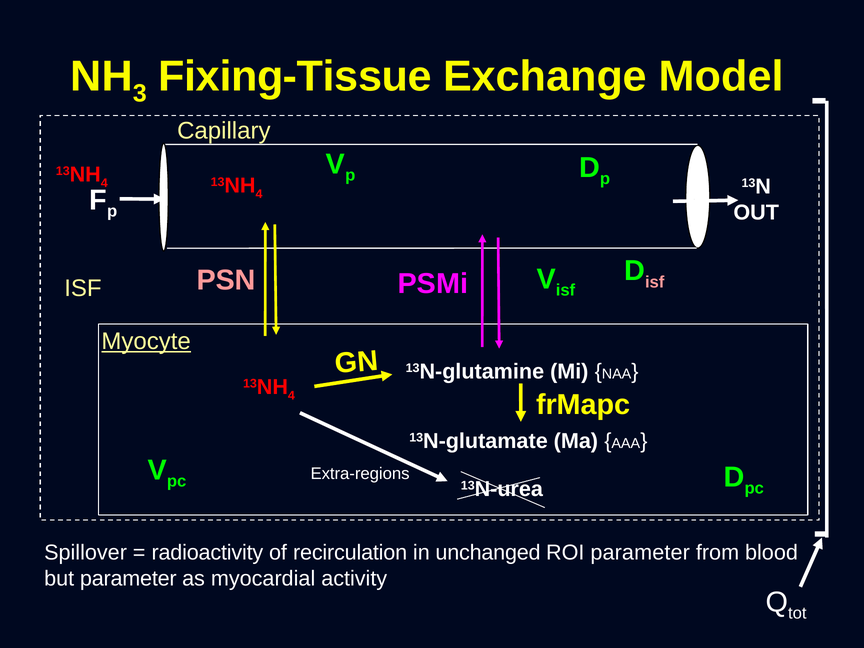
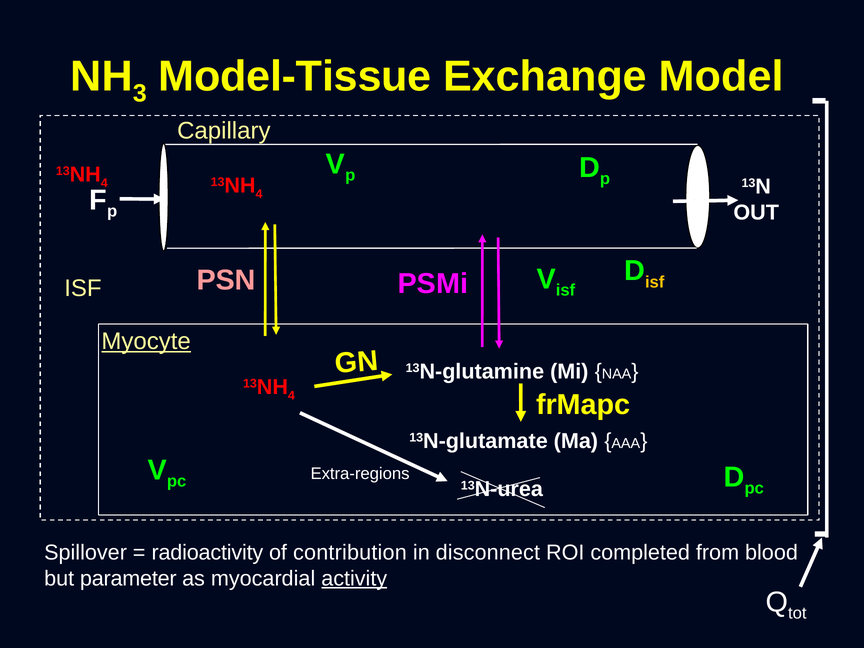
Fixing-Tissue: Fixing-Tissue -> Model-Tissue
isf at (655, 282) colour: pink -> yellow
recirculation: recirculation -> contribution
unchanged: unchanged -> disconnect
ROI parameter: parameter -> completed
activity underline: none -> present
